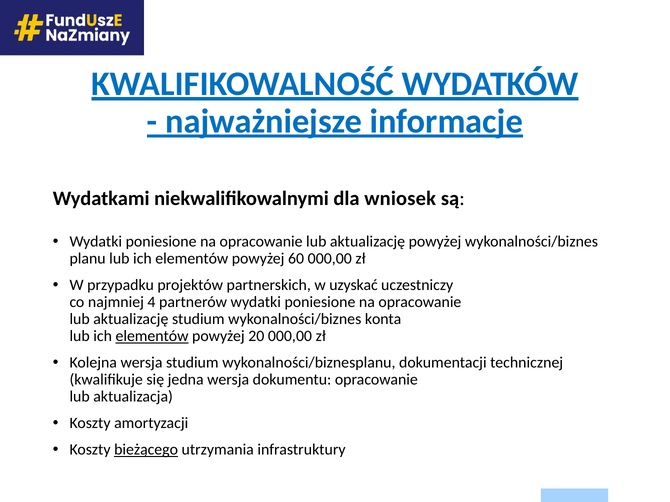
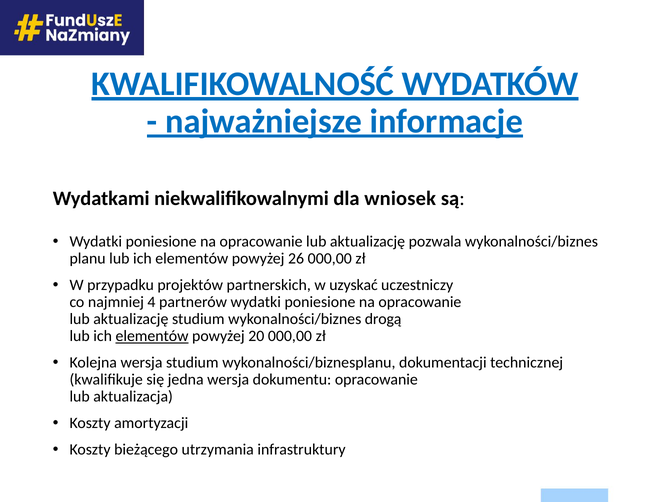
aktualizację powyżej: powyżej -> pozwala
60: 60 -> 26
konta: konta -> drogą
bieżącego underline: present -> none
